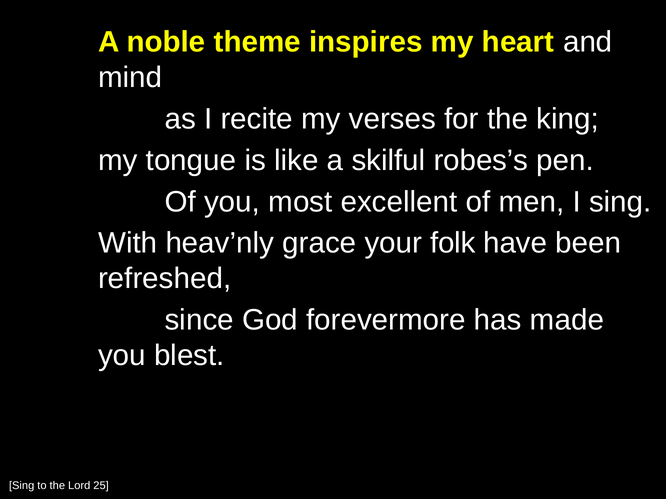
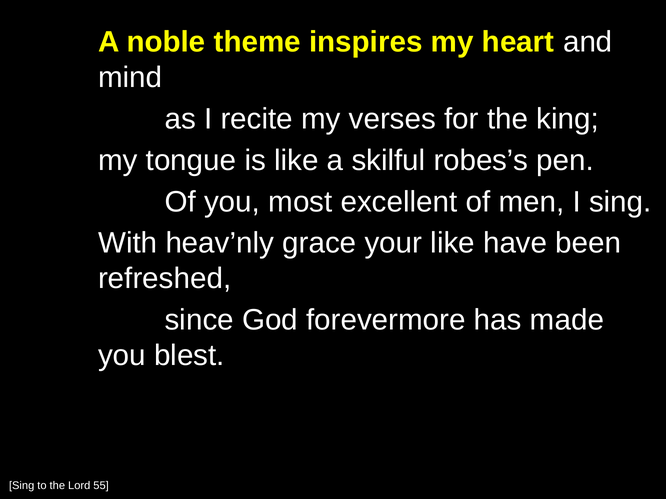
your folk: folk -> like
25: 25 -> 55
